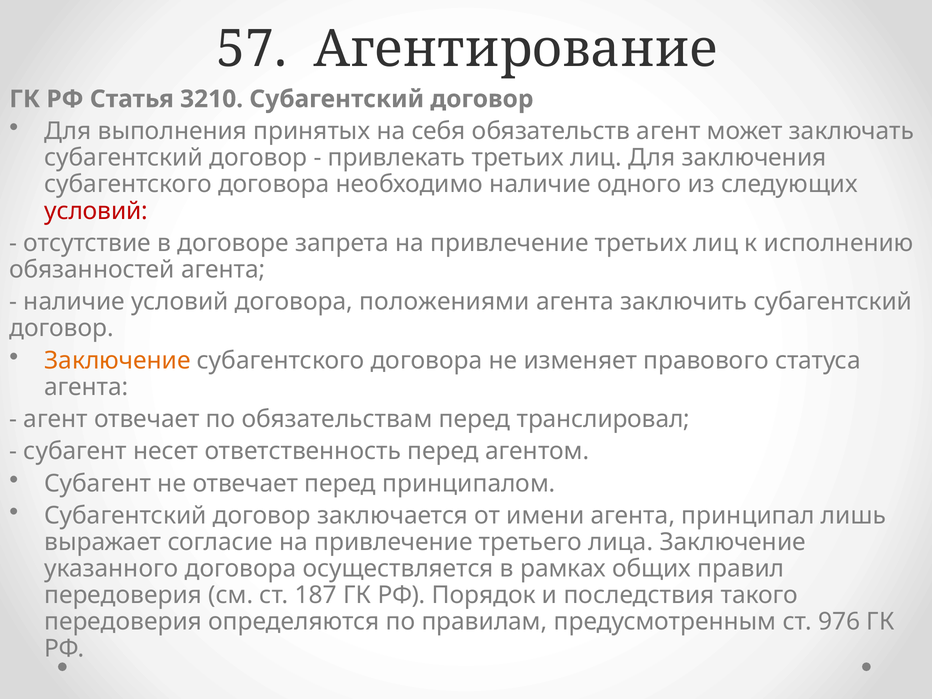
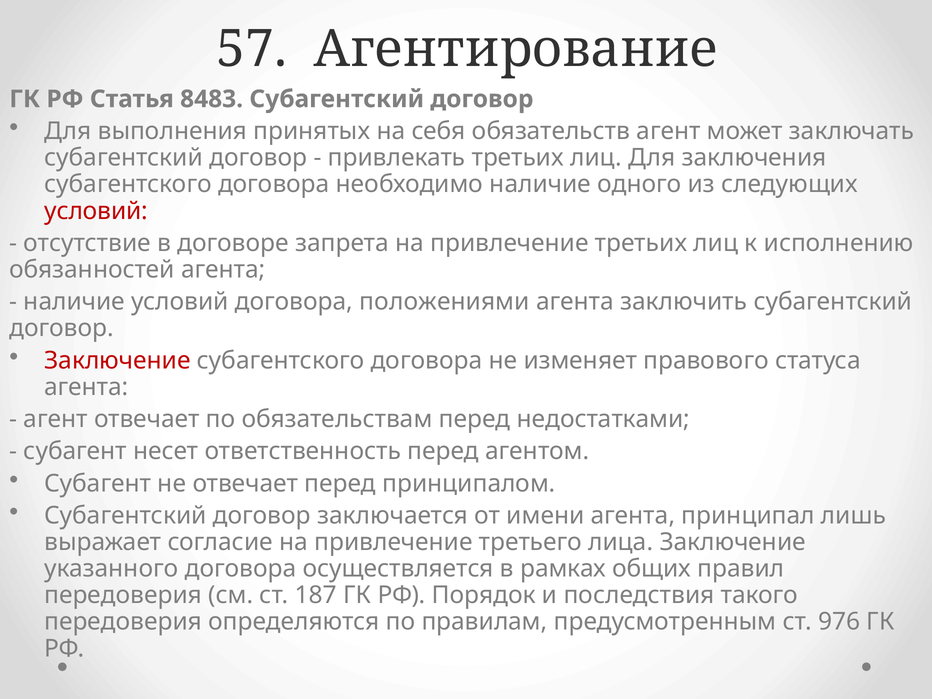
3210: 3210 -> 8483
Заключение at (117, 360) colour: orange -> red
транслировал: транслировал -> недостатками
